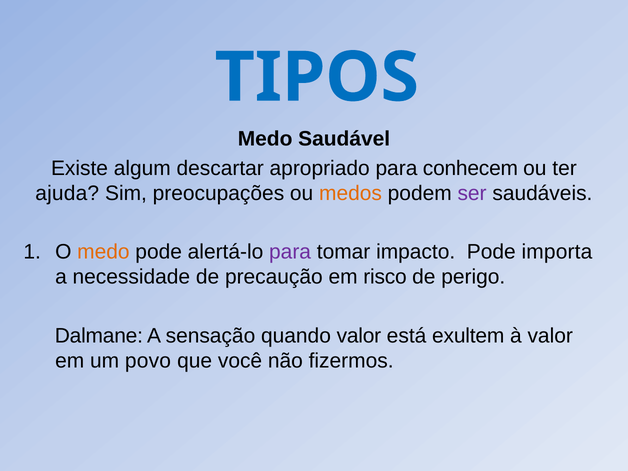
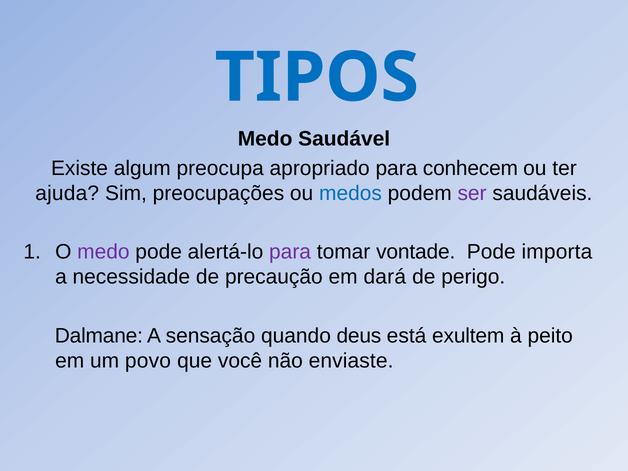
descartar: descartar -> preocupa
medos colour: orange -> blue
medo at (103, 252) colour: orange -> purple
impacto: impacto -> vontade
risco: risco -> dará
quando valor: valor -> deus
à valor: valor -> peito
fizermos: fizermos -> enviaste
